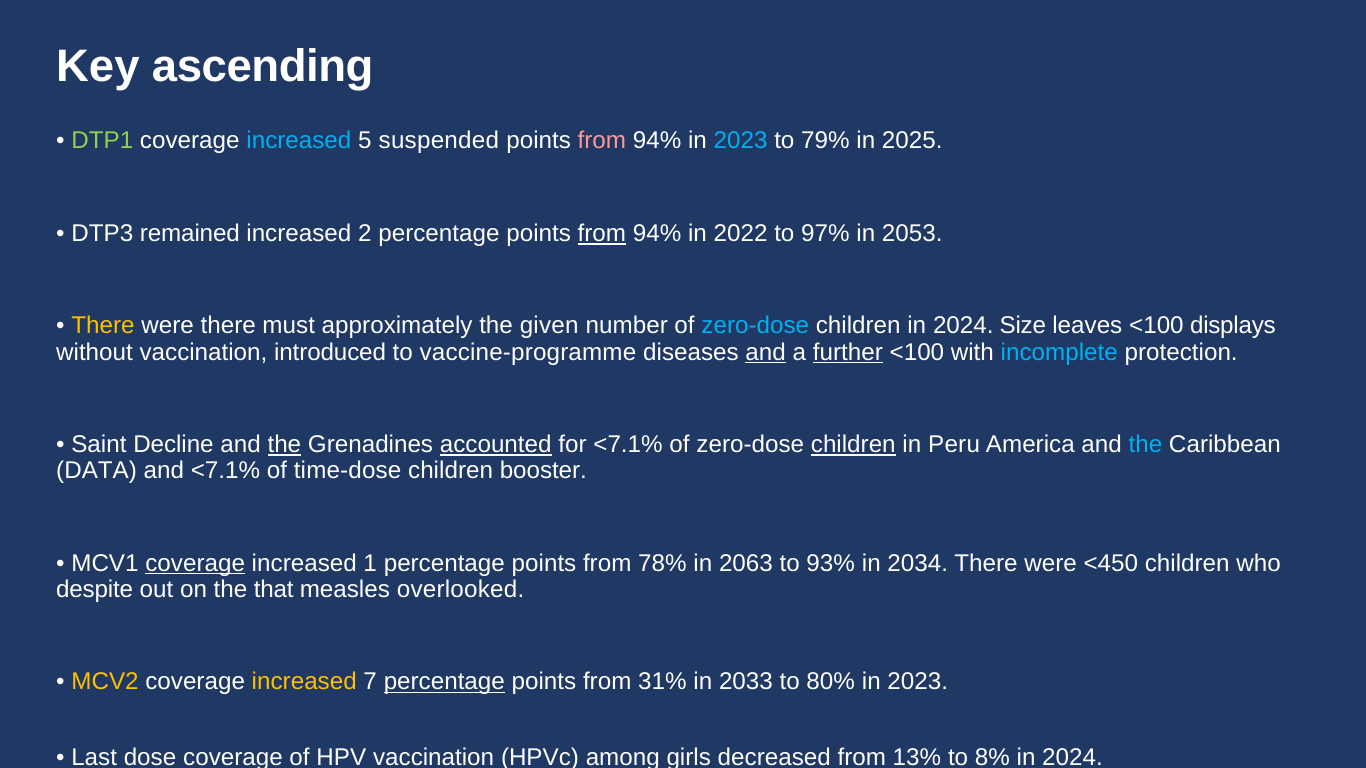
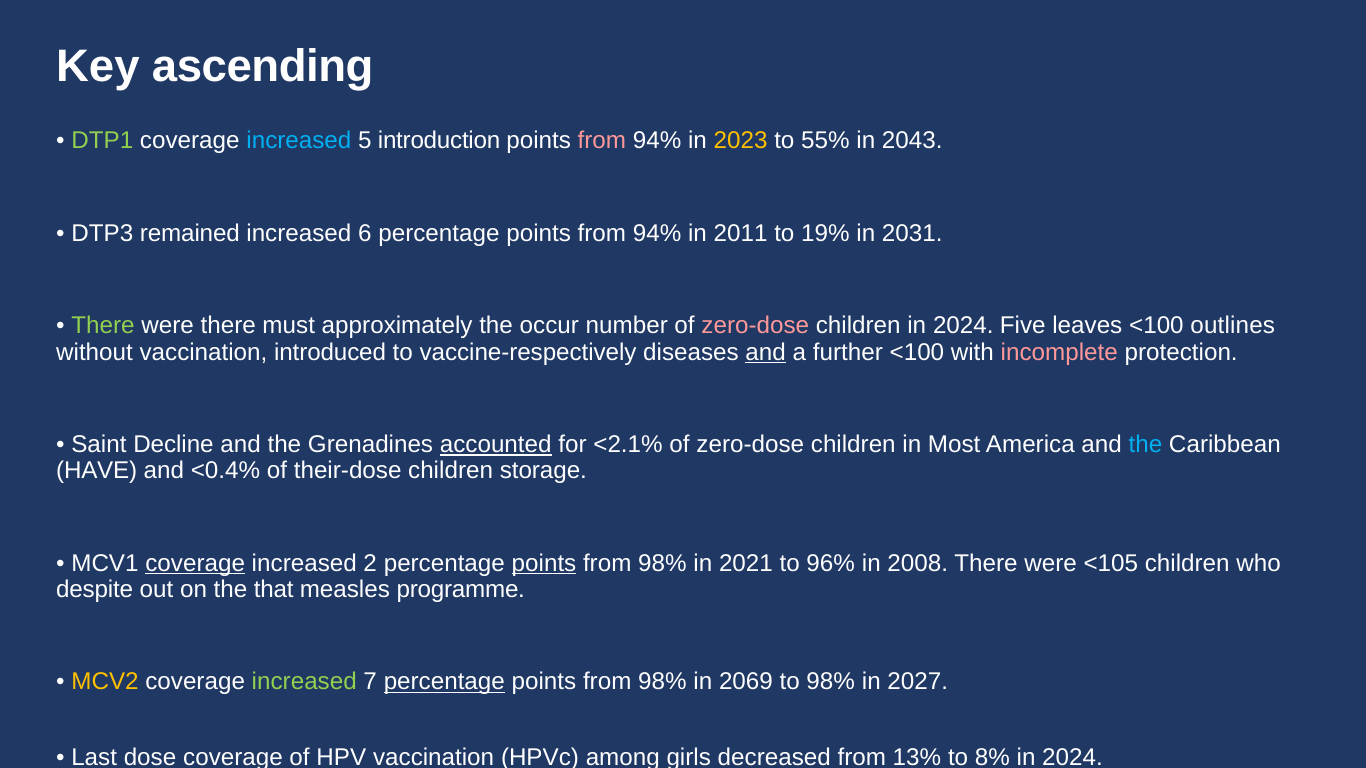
suspended: suspended -> introduction
2023 at (741, 141) colour: light blue -> yellow
79%: 79% -> 55%
2025: 2025 -> 2043
2: 2 -> 6
from at (602, 233) underline: present -> none
2022: 2022 -> 2011
97%: 97% -> 19%
2053: 2053 -> 2031
There at (103, 326) colour: yellow -> light green
given: given -> occur
zero-dose at (755, 326) colour: light blue -> pink
Size: Size -> Five
displays: displays -> outlines
vaccine-programme: vaccine-programme -> vaccine-respectively
further underline: present -> none
incomplete colour: light blue -> pink
the at (284, 445) underline: present -> none
for <7.1%: <7.1% -> <2.1%
children at (853, 445) underline: present -> none
Peru: Peru -> Most
DATA: DATA -> HAVE
and <7.1%: <7.1% -> <0.4%
time-dose: time-dose -> their-dose
booster: booster -> storage
1: 1 -> 2
points at (544, 564) underline: none -> present
78% at (662, 564): 78% -> 98%
2063: 2063 -> 2021
93%: 93% -> 96%
2034: 2034 -> 2008
<450: <450 -> <105
overlooked: overlooked -> programme
increased at (304, 682) colour: yellow -> light green
31% at (662, 682): 31% -> 98%
2033: 2033 -> 2069
to 80%: 80% -> 98%
2023 at (918, 682): 2023 -> 2027
